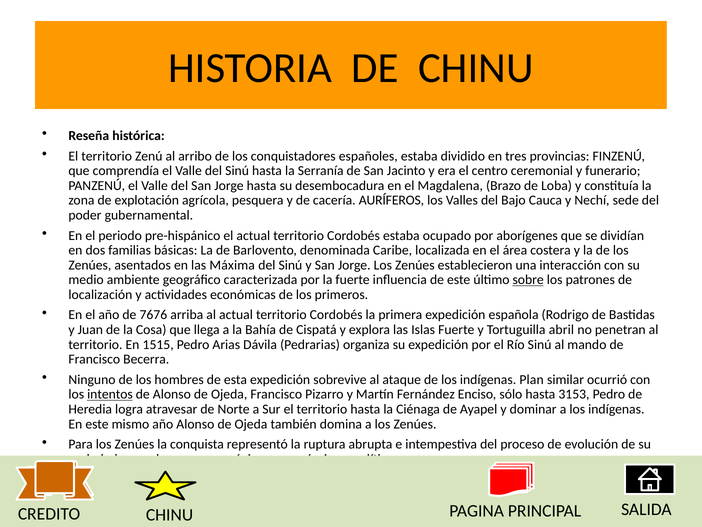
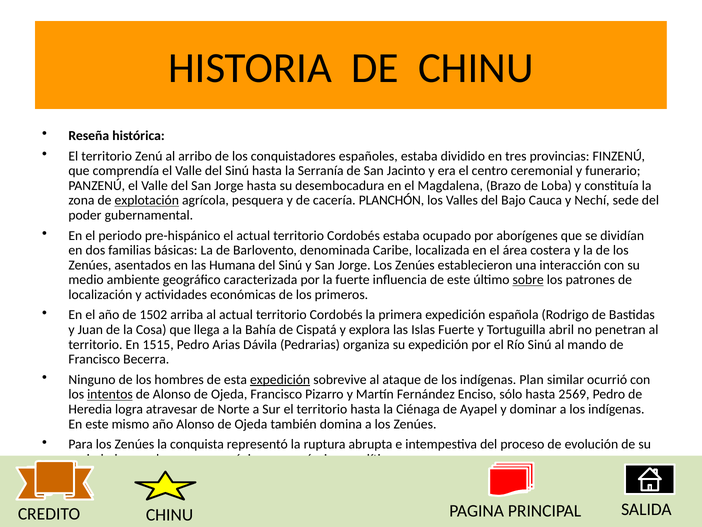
explotación underline: none -> present
AURÍFEROS: AURÍFEROS -> PLANCHÓN
Máxima: Máxima -> Humana
7676: 7676 -> 1502
expedición at (280, 379) underline: none -> present
3153: 3153 -> 2569
